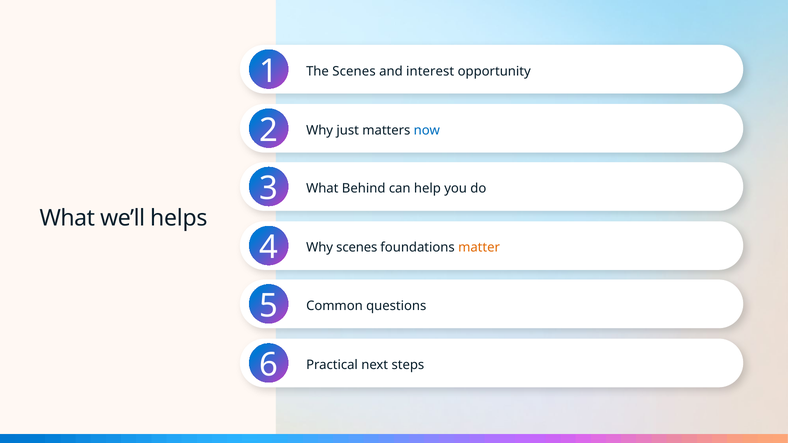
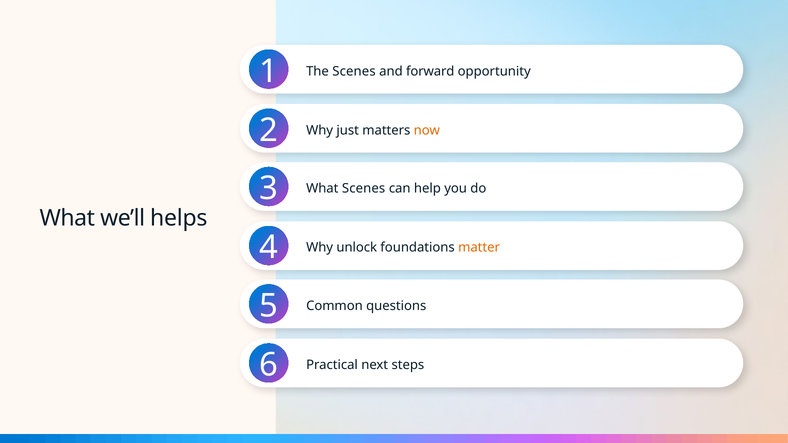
interest: interest -> forward
now colour: blue -> orange
Behind at (364, 189): Behind -> Scenes
scenes at (357, 248): scenes -> unlock
